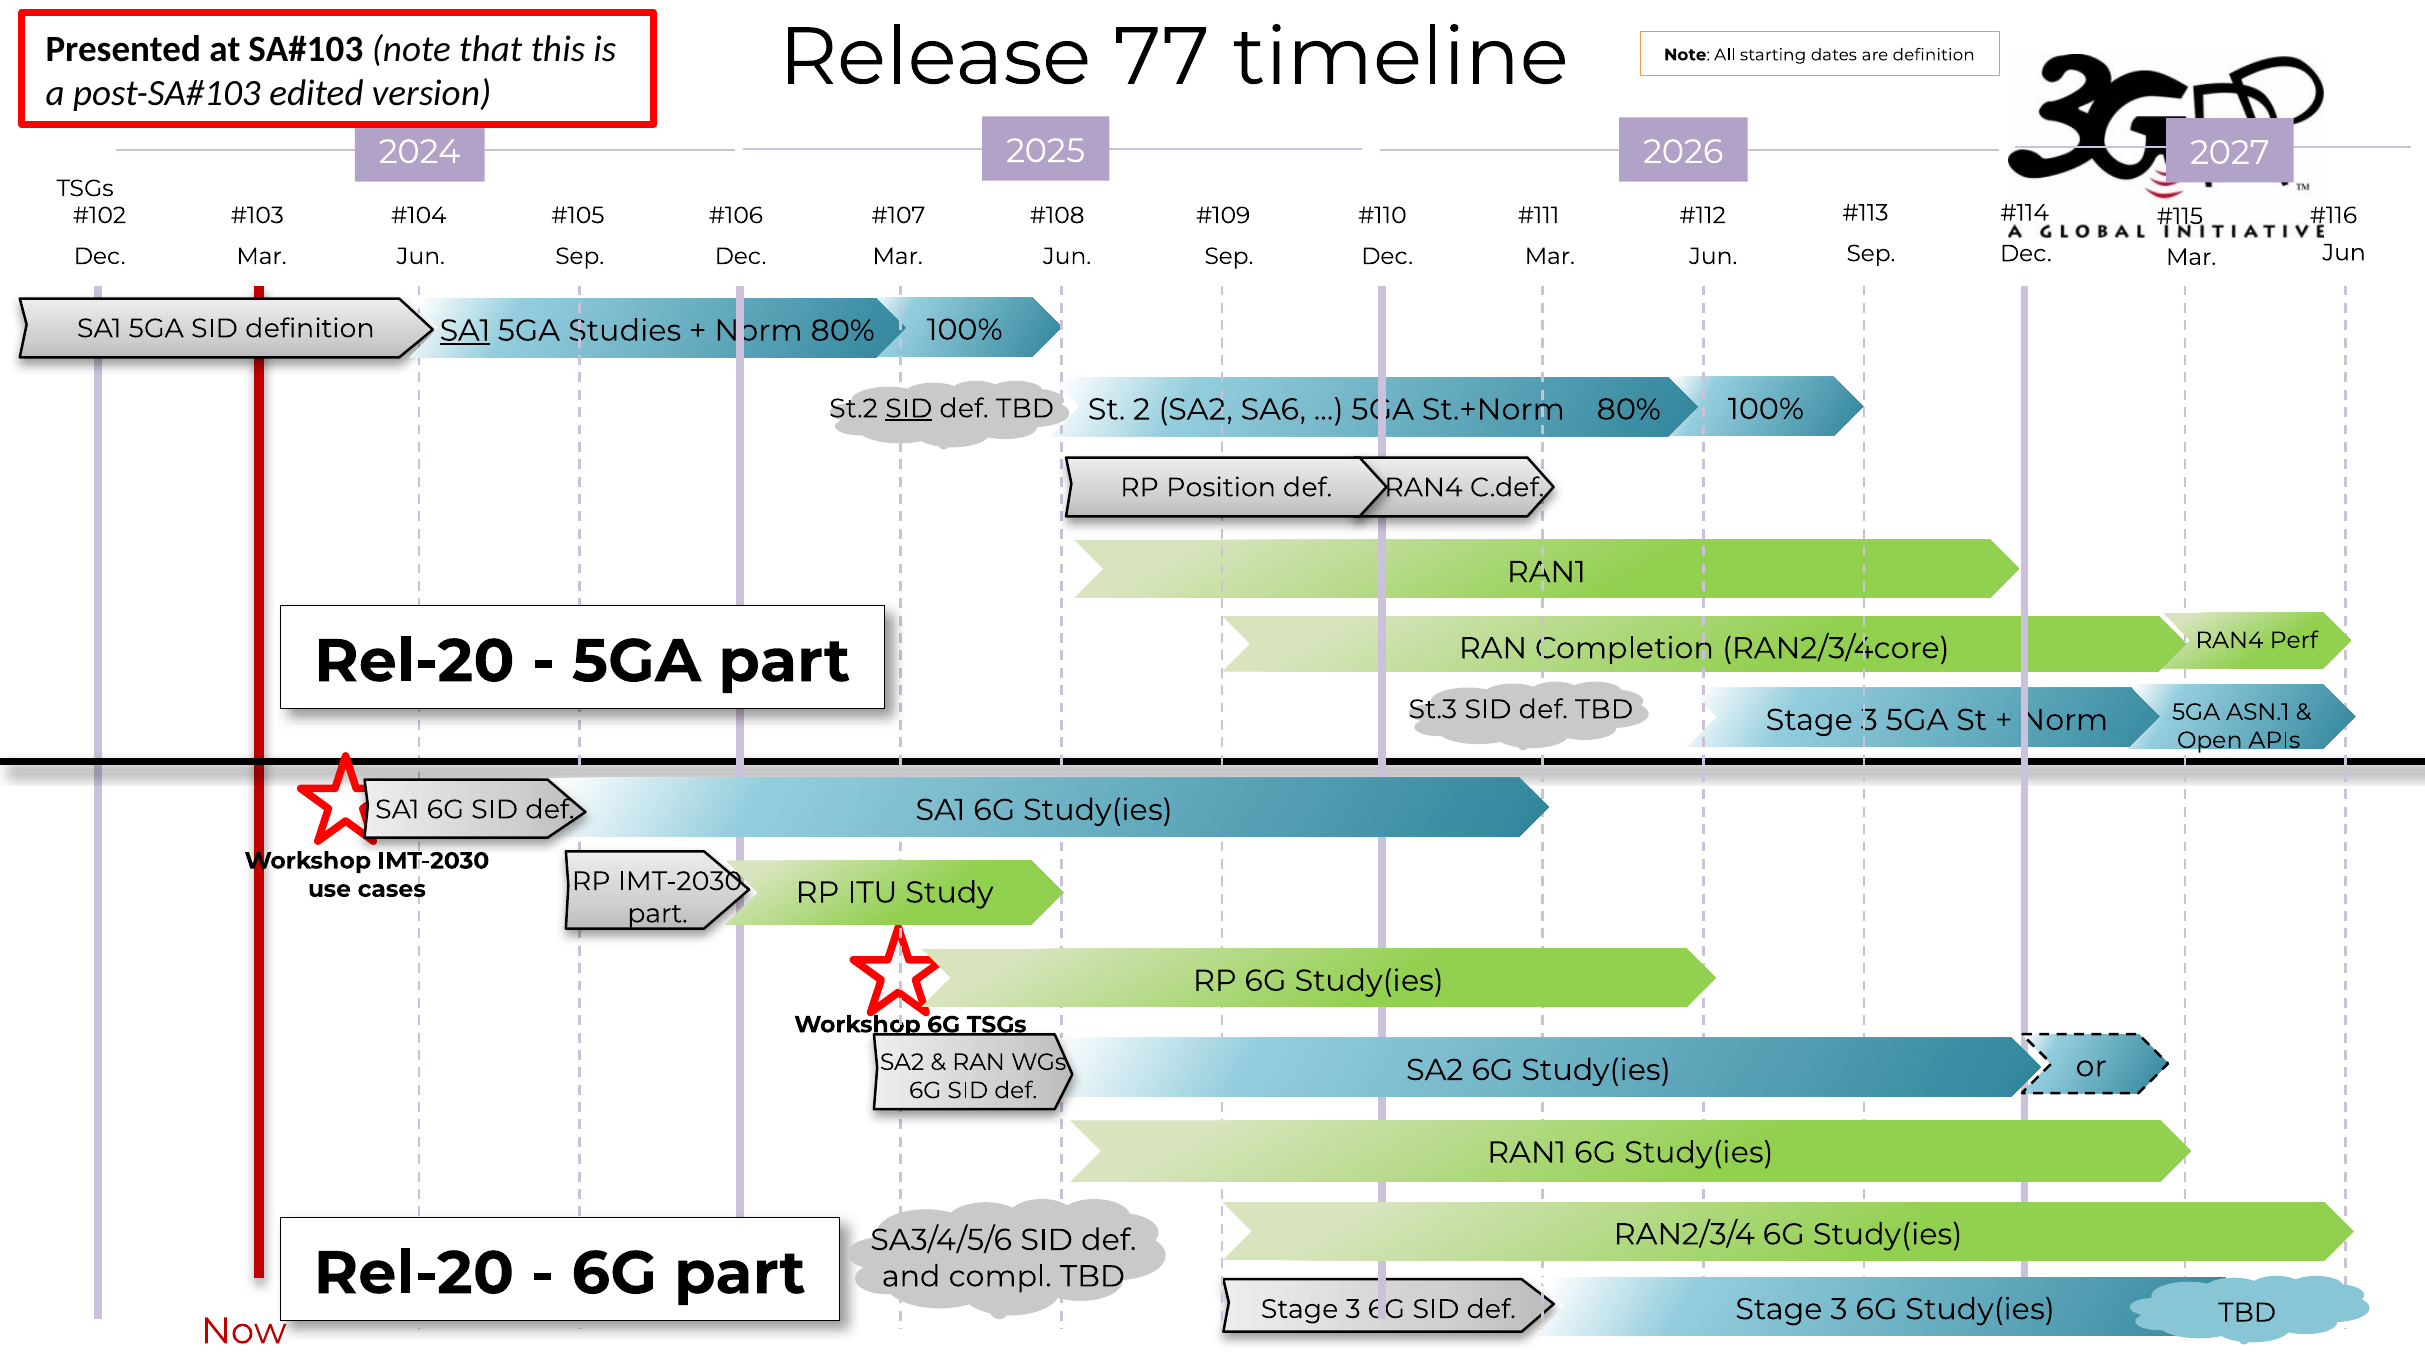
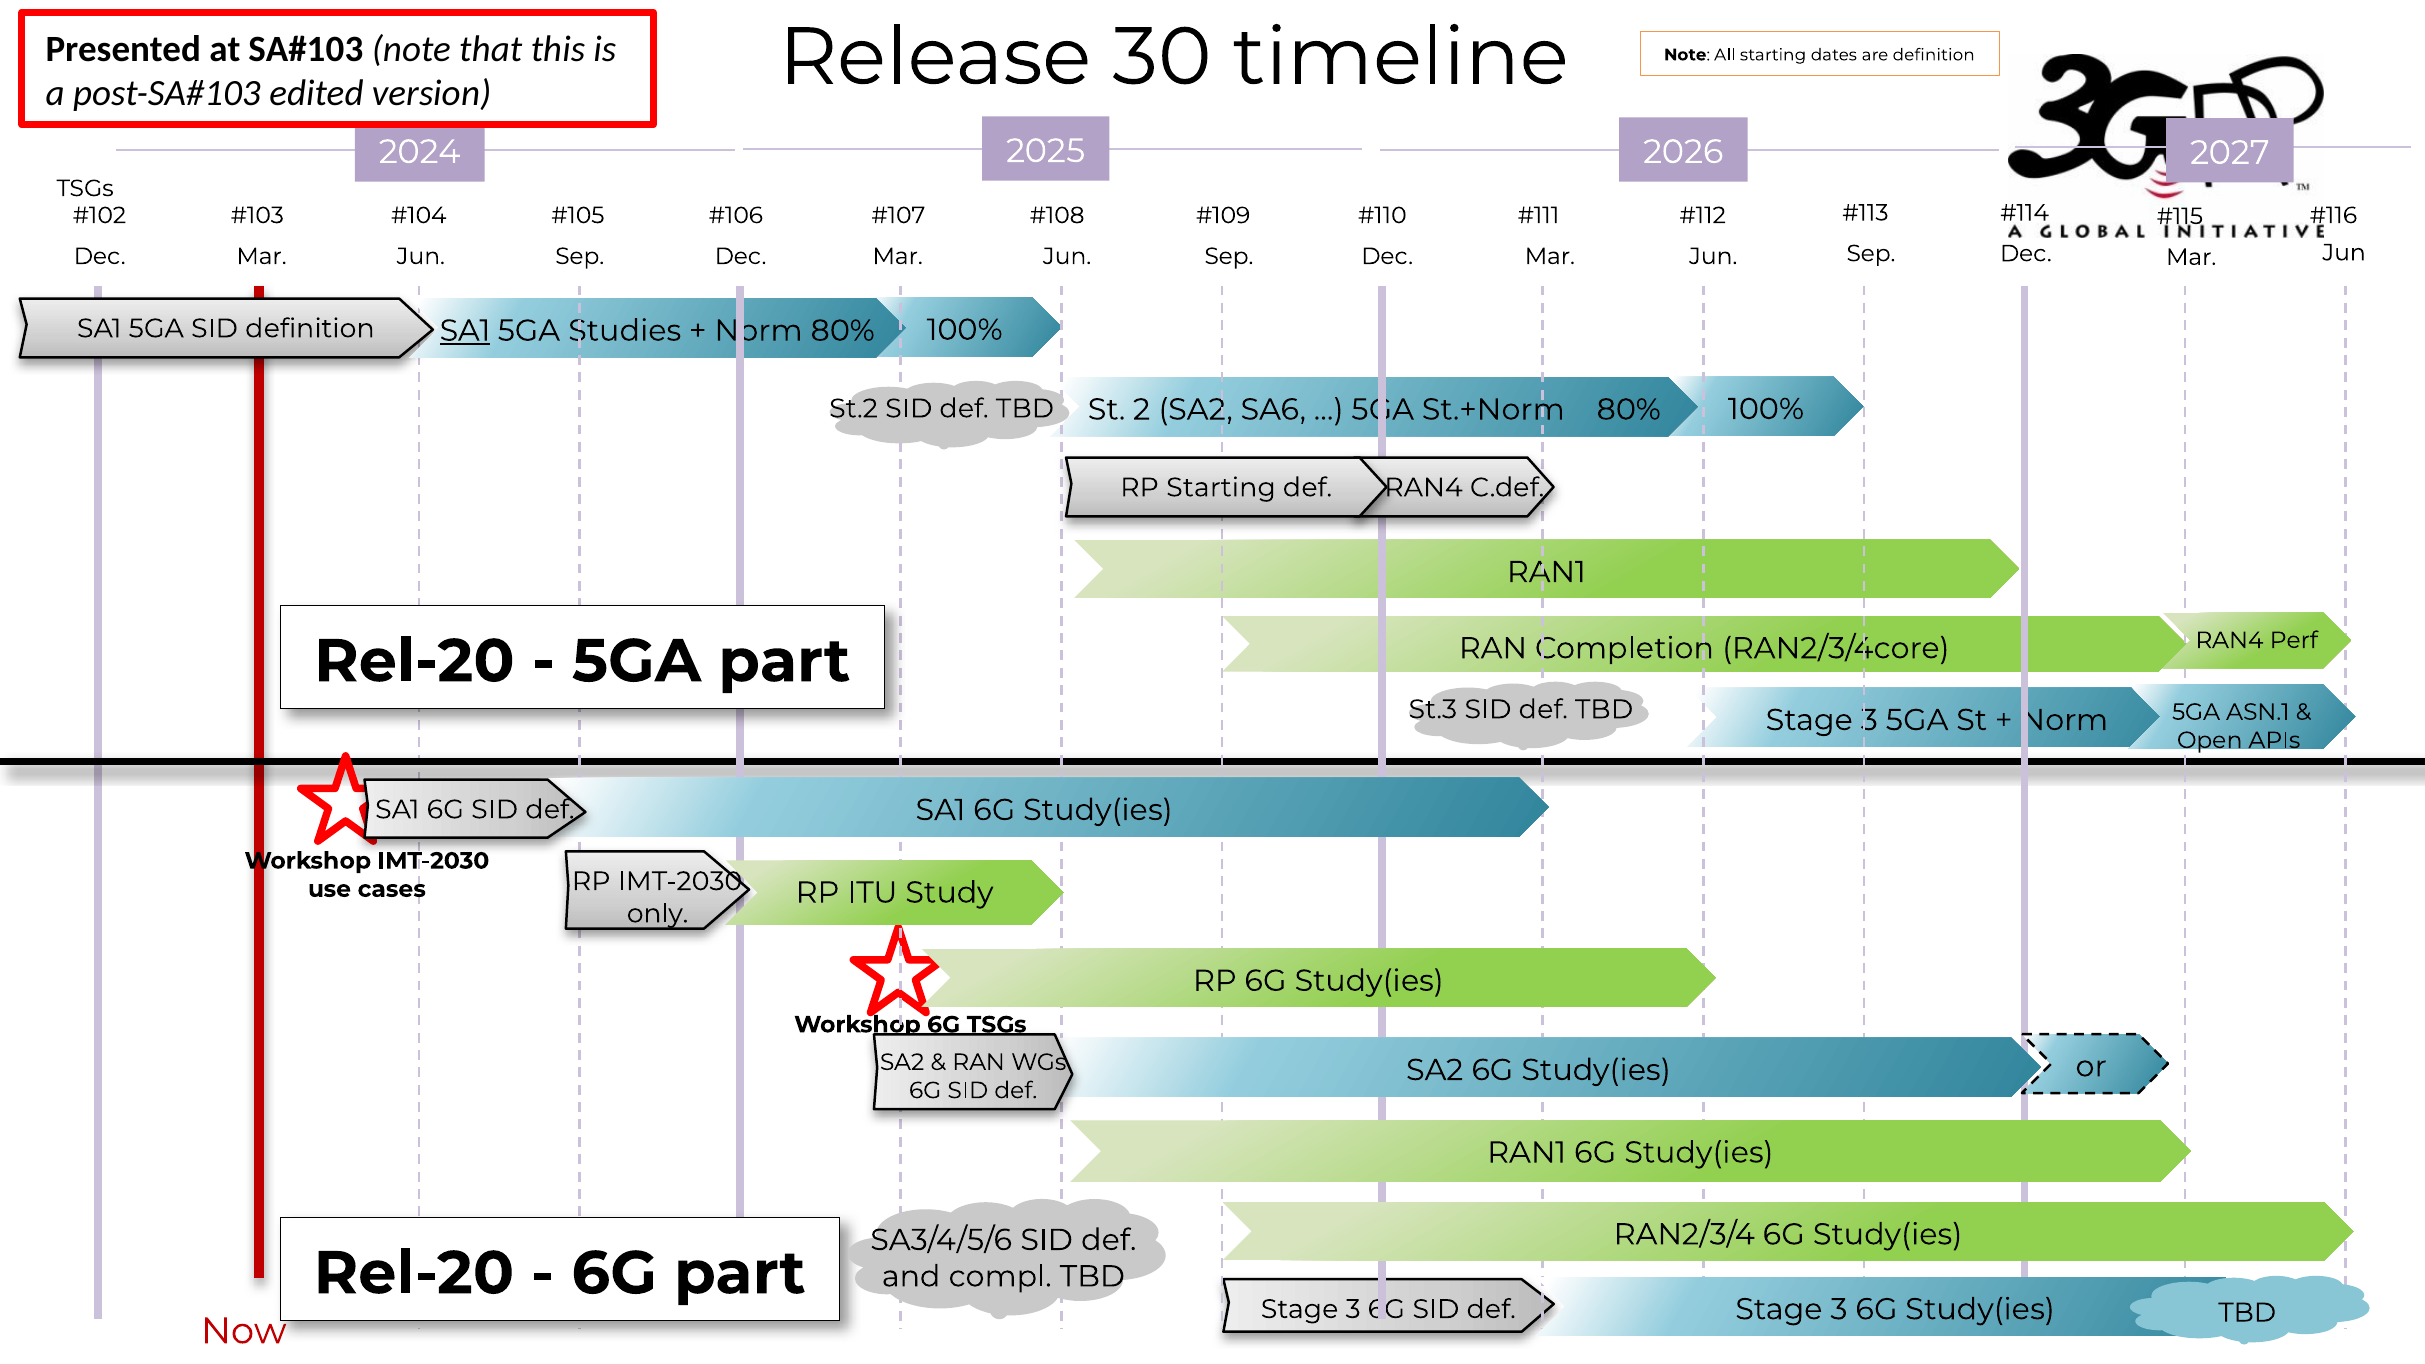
77: 77 -> 30
SID at (909, 409) underline: present -> none
RP Position: Position -> Starting
part at (658, 914): part -> only
